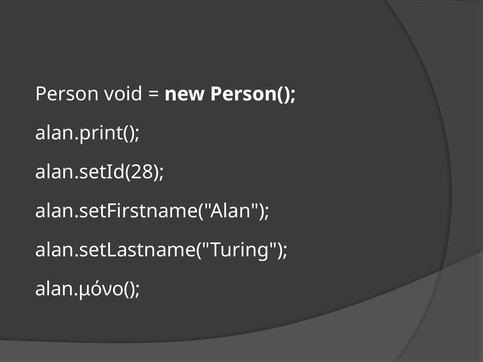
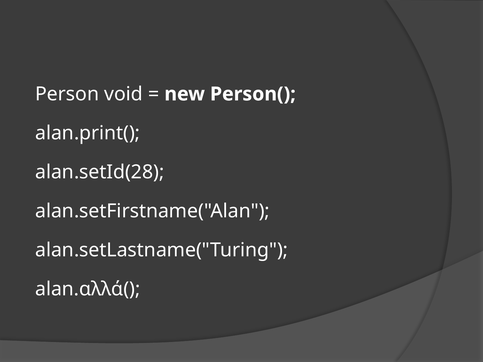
alan.μόνο(: alan.μόνο( -> alan.αλλά(
